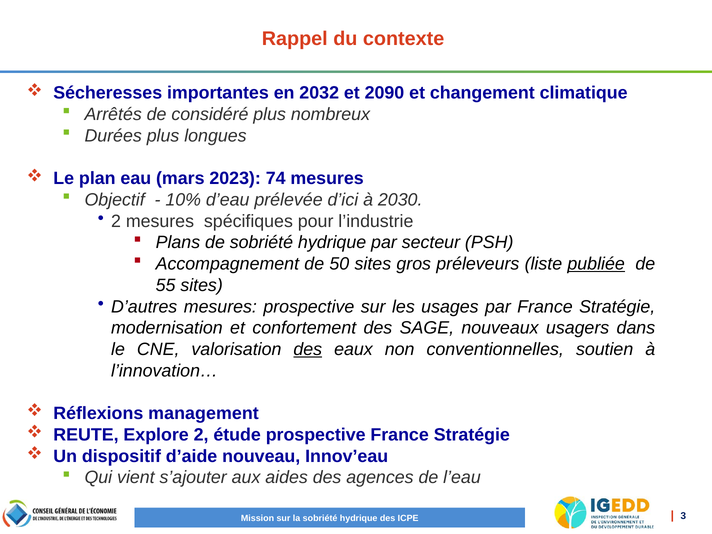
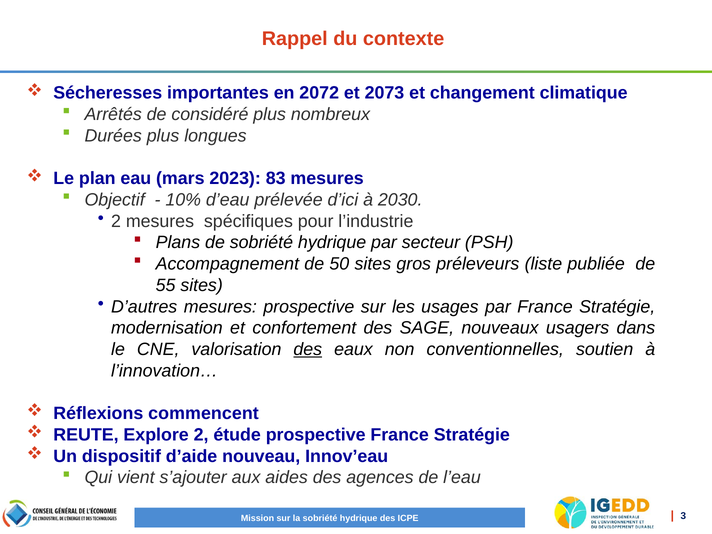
2032: 2032 -> 2072
2090: 2090 -> 2073
74: 74 -> 83
publiée underline: present -> none
management: management -> commencent
